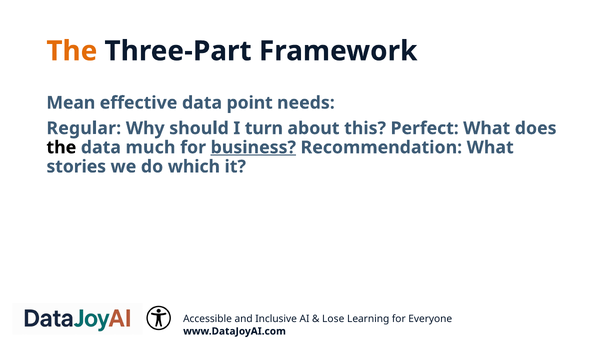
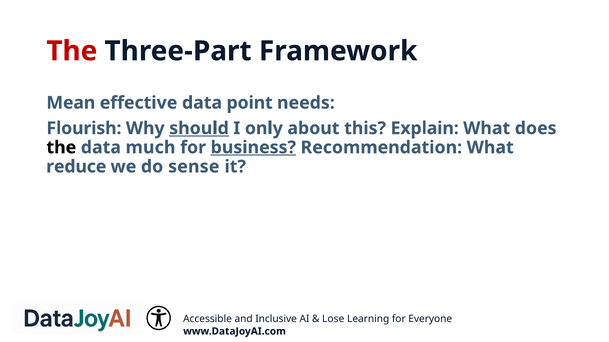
The at (72, 51) colour: orange -> red
Regular: Regular -> Flourish
should underline: none -> present
turn: turn -> only
Perfect: Perfect -> Explain
stories: stories -> reduce
which: which -> sense
